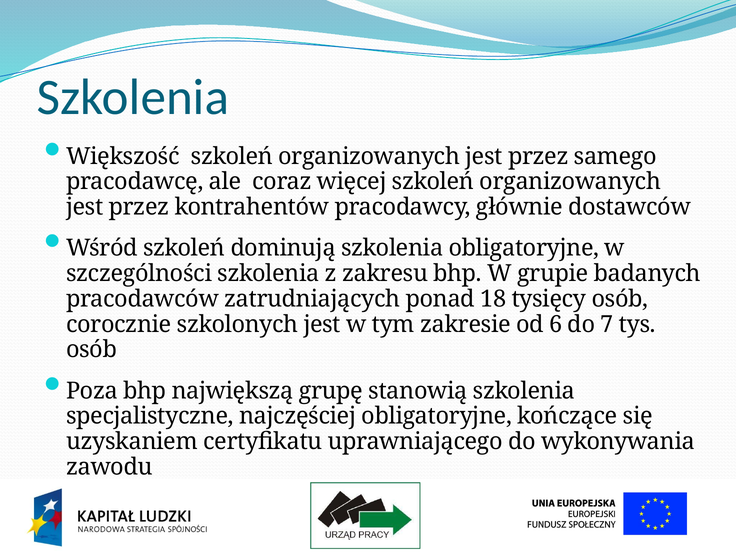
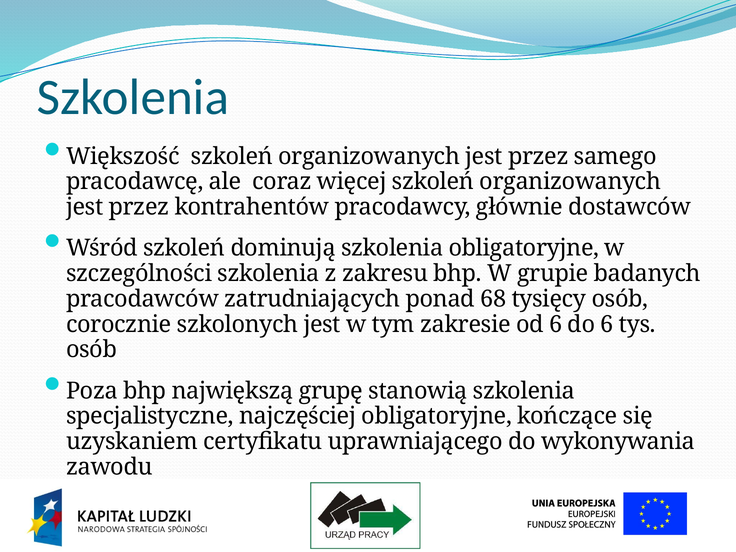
18: 18 -> 68
do 7: 7 -> 6
